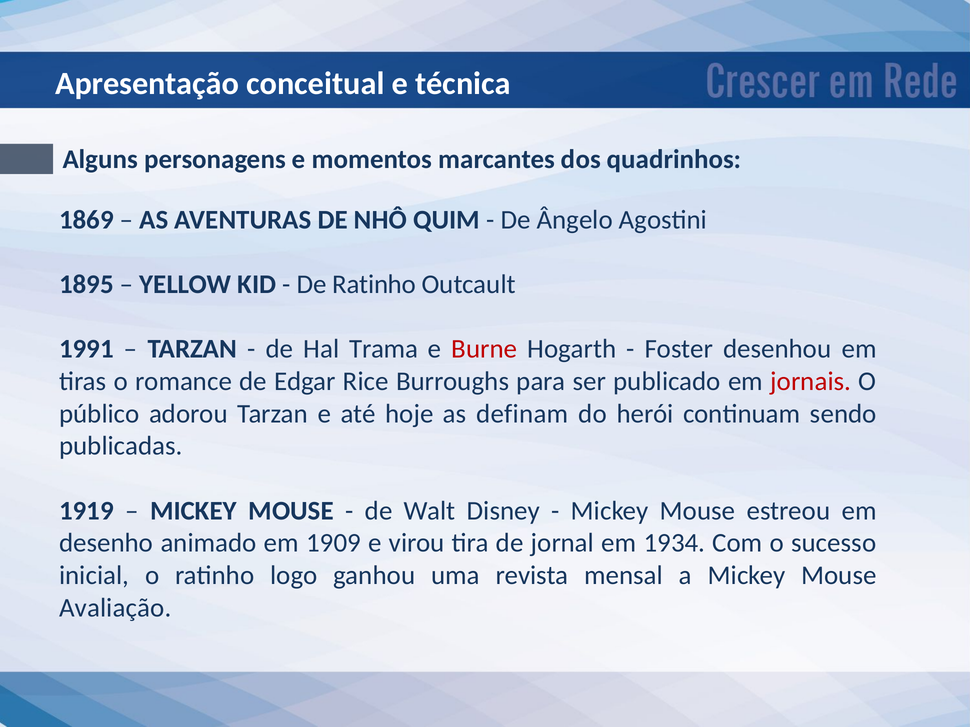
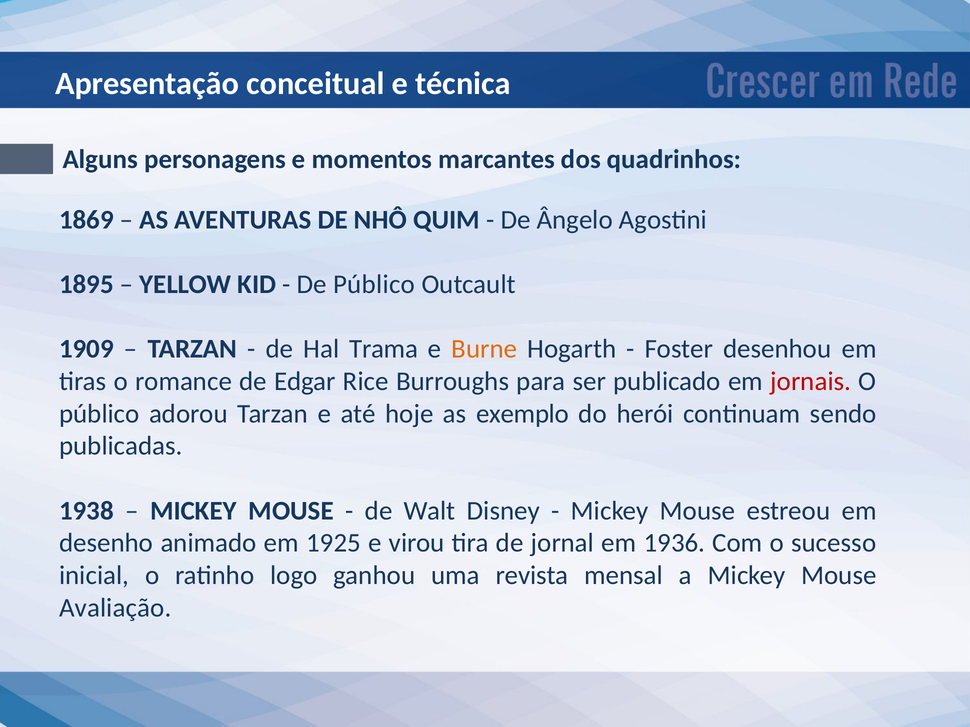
De Ratinho: Ratinho -> Público
1991: 1991 -> 1909
Burne colour: red -> orange
definam: definam -> exemplo
1919: 1919 -> 1938
1909: 1909 -> 1925
1934: 1934 -> 1936
